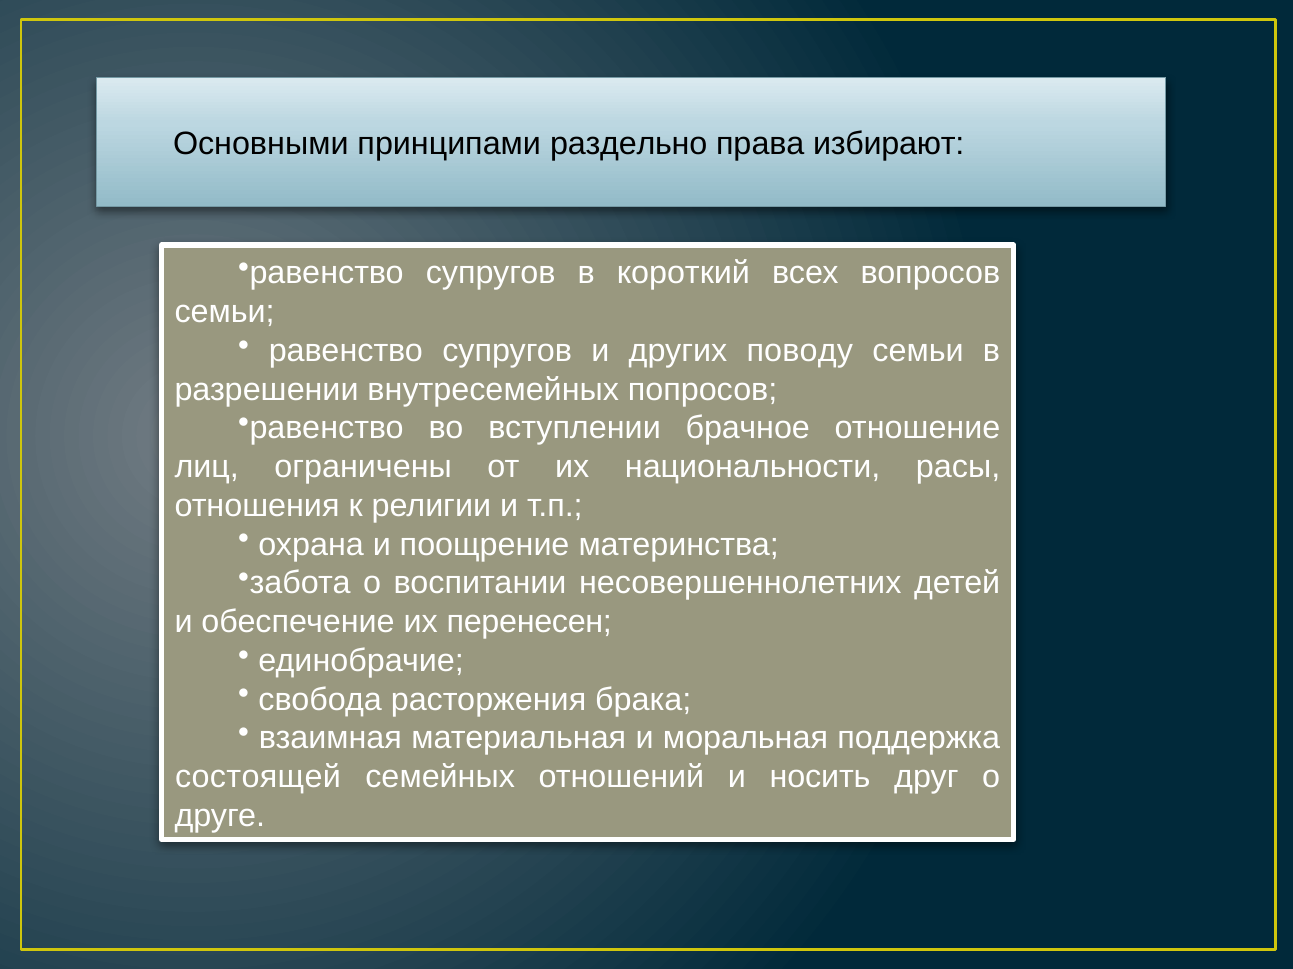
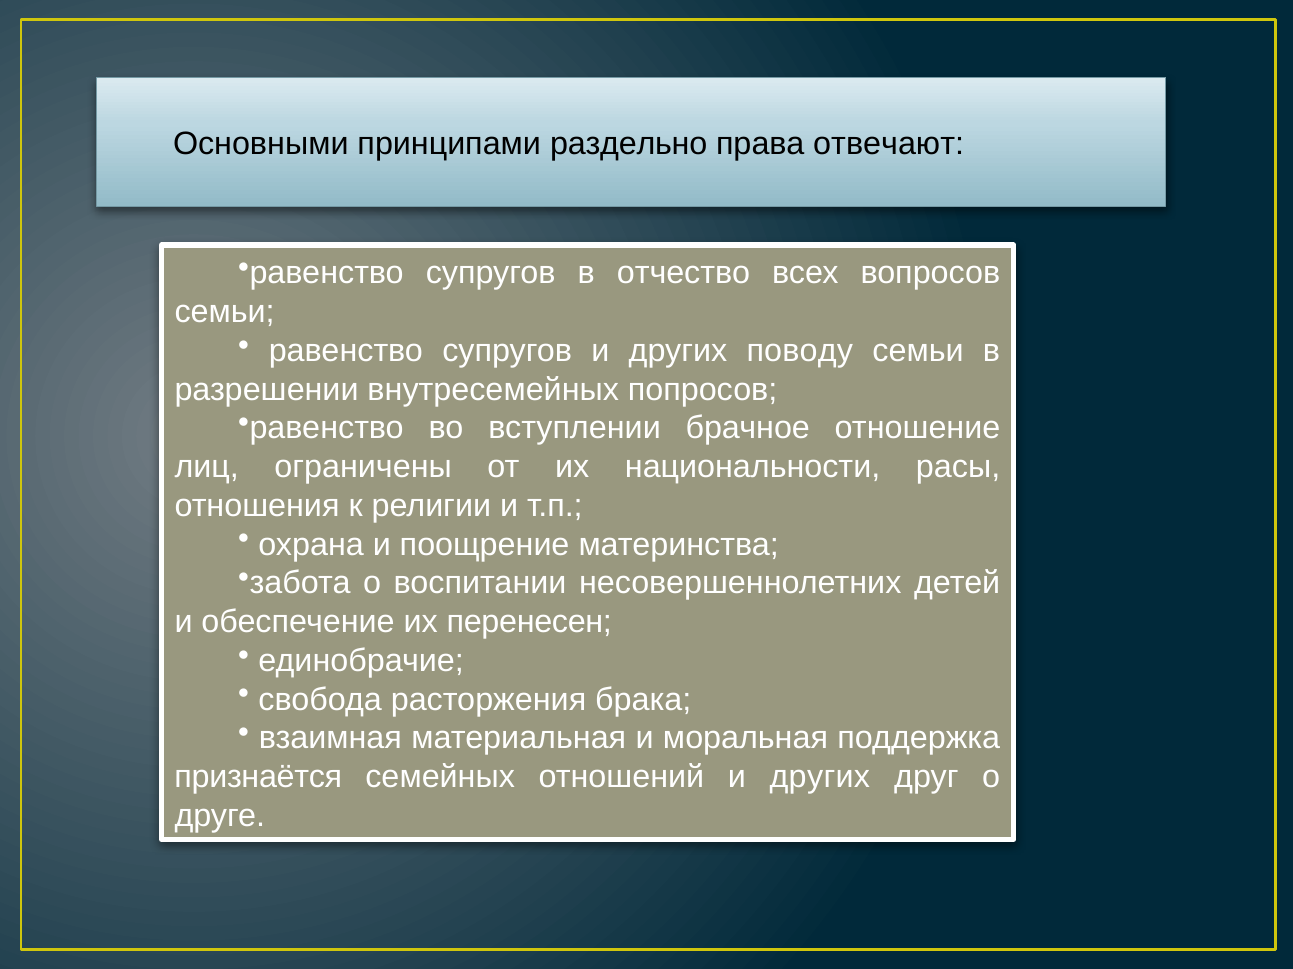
избирают: избирают -> отвечают
короткий: короткий -> отчество
состоящей: состоящей -> признаётся
отношений и носить: носить -> других
